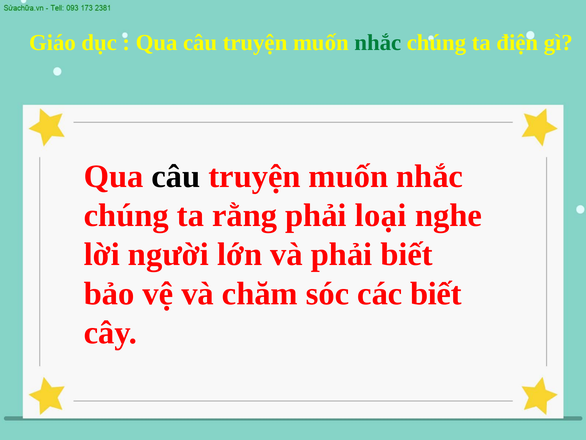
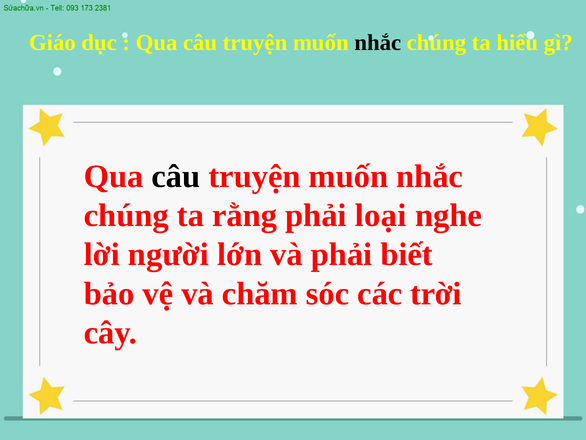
nhắc at (378, 43) colour: green -> black
điện: điện -> hiểu
các biết: biết -> trời
